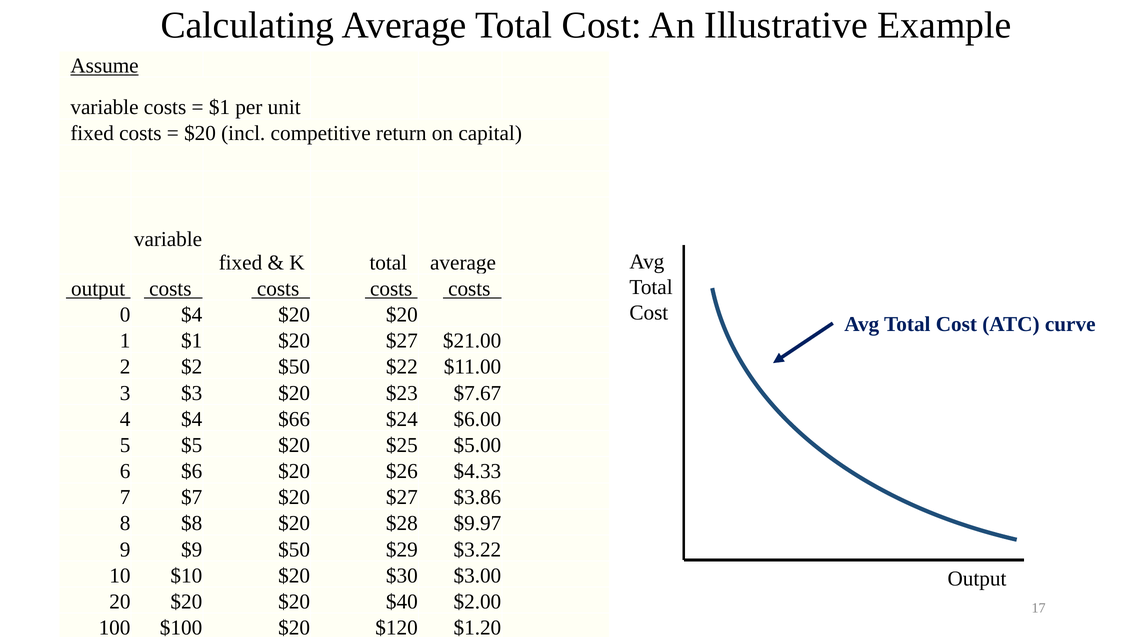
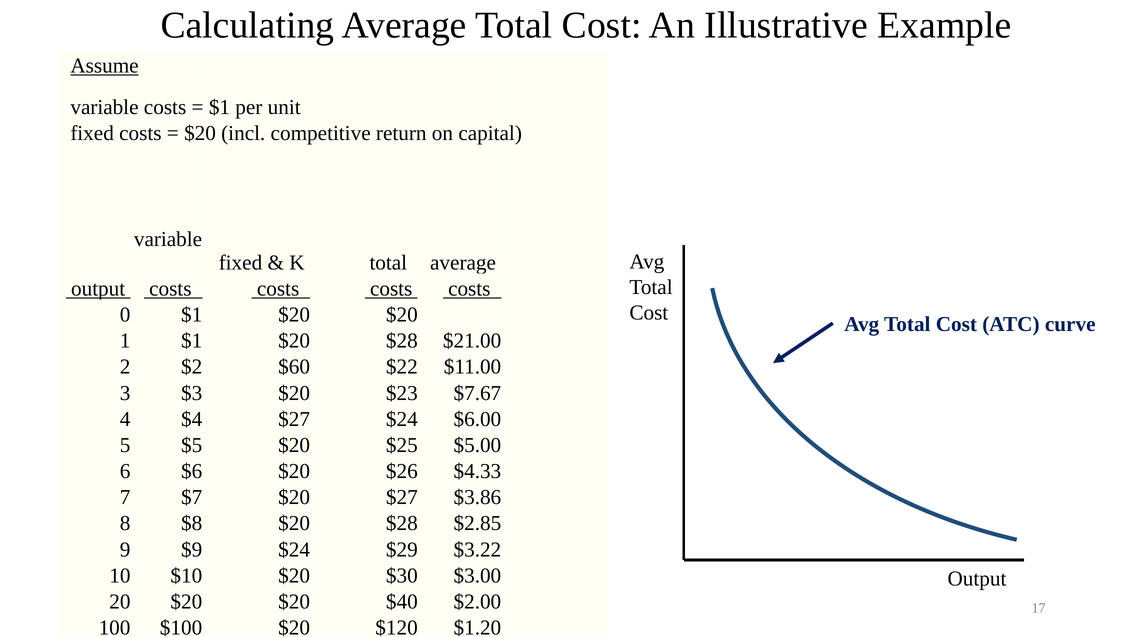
0 $4: $4 -> $1
$1 $20 $27: $27 -> $28
$2 $50: $50 -> $60
$4 $66: $66 -> $27
$9.97: $9.97 -> $2.85
$9 $50: $50 -> $24
